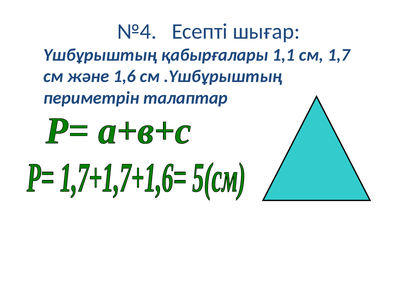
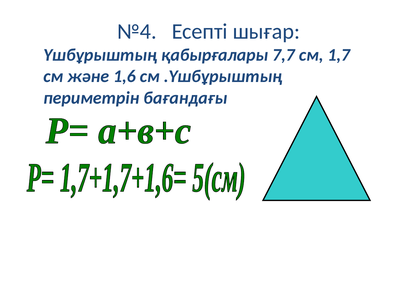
1,1: 1,1 -> 7,7
талаптар: талаптар -> бағандағы
